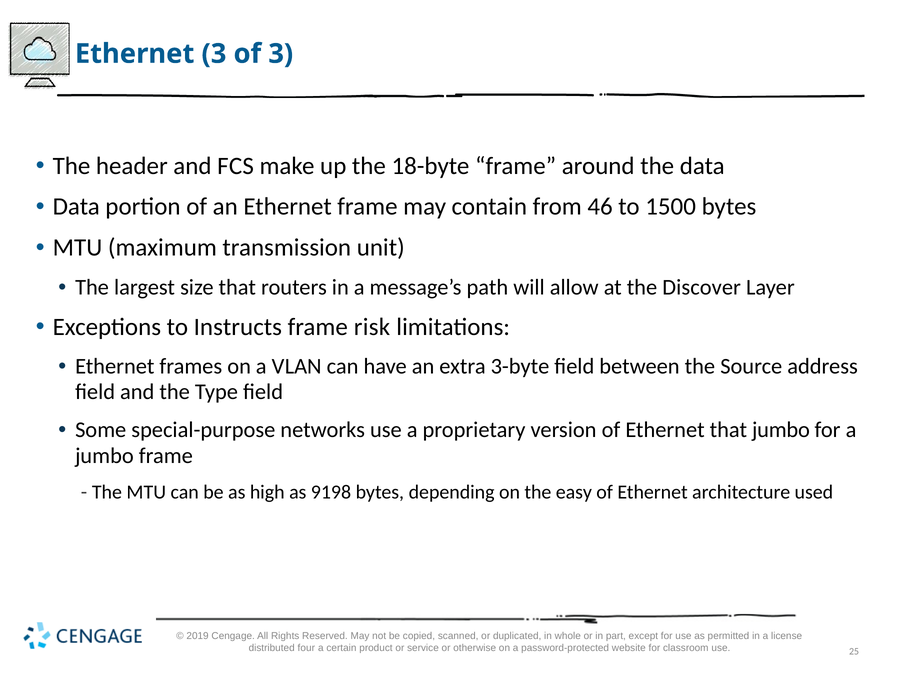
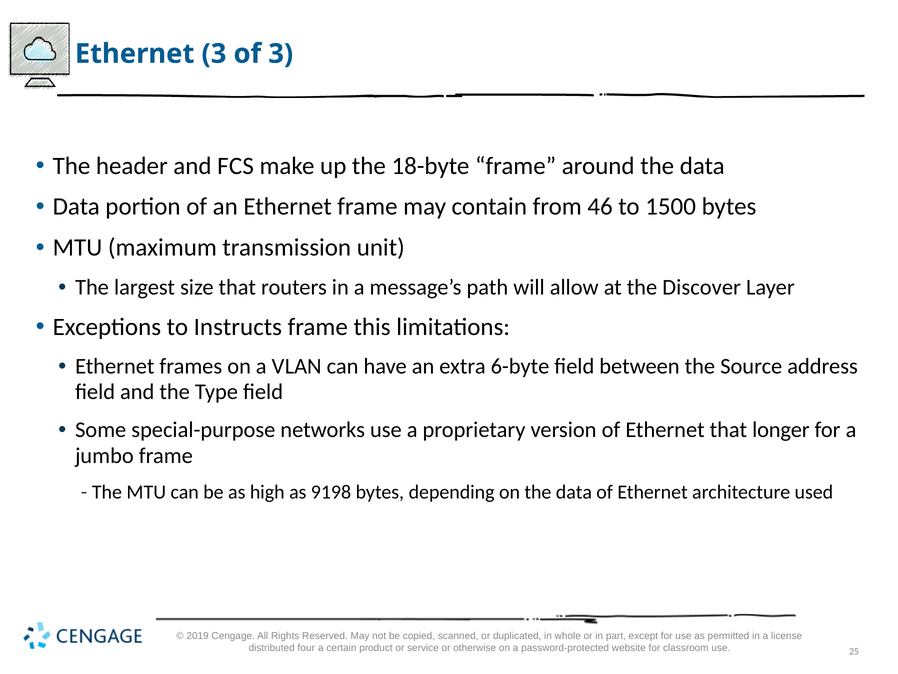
risk: risk -> this
3-byte: 3-byte -> 6-byte
that jumbo: jumbo -> longer
on the easy: easy -> data
